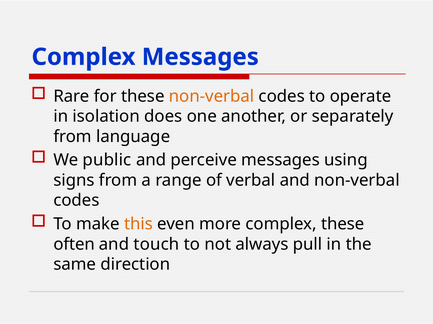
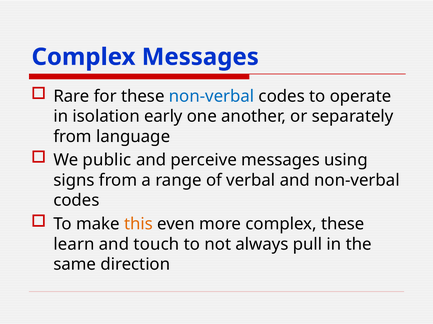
non-verbal at (212, 96) colour: orange -> blue
does: does -> early
often: often -> learn
